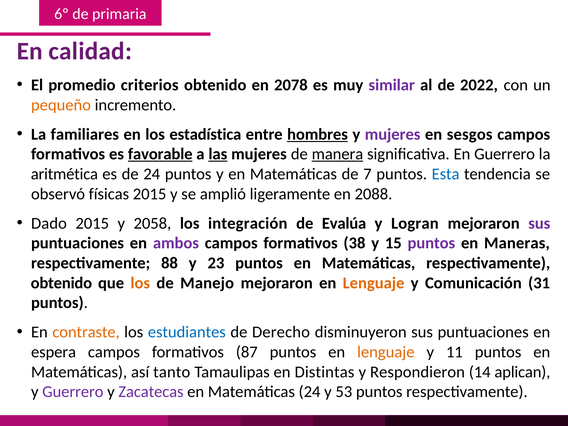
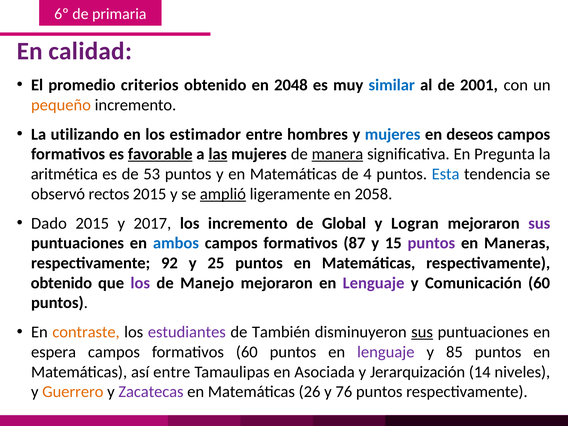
2078: 2078 -> 2048
similar colour: purple -> blue
2022: 2022 -> 2001
familiares: familiares -> utilizando
estadística: estadística -> estimador
hombres underline: present -> none
mujeres at (393, 134) colour: purple -> blue
sesgos: sesgos -> deseos
En Guerrero: Guerrero -> Pregunta
de 24: 24 -> 53
7: 7 -> 4
físicas: físicas -> rectos
amplió underline: none -> present
2088: 2088 -> 2058
2058: 2058 -> 2017
los integración: integración -> incremento
Evalúa: Evalúa -> Global
ambos colour: purple -> blue
38: 38 -> 87
88: 88 -> 92
23: 23 -> 25
los at (140, 283) colour: orange -> purple
Lenguaje at (374, 283) colour: orange -> purple
Comunicación 31: 31 -> 60
estudiantes colour: blue -> purple
Derecho: Derecho -> También
sus at (422, 332) underline: none -> present
formativos 87: 87 -> 60
lenguaje at (386, 352) colour: orange -> purple
11: 11 -> 85
así tanto: tanto -> entre
Distintas: Distintas -> Asociada
Respondieron: Respondieron -> Jerarquización
aplican: aplican -> niveles
Guerrero at (73, 392) colour: purple -> orange
Matemáticas 24: 24 -> 26
53: 53 -> 76
